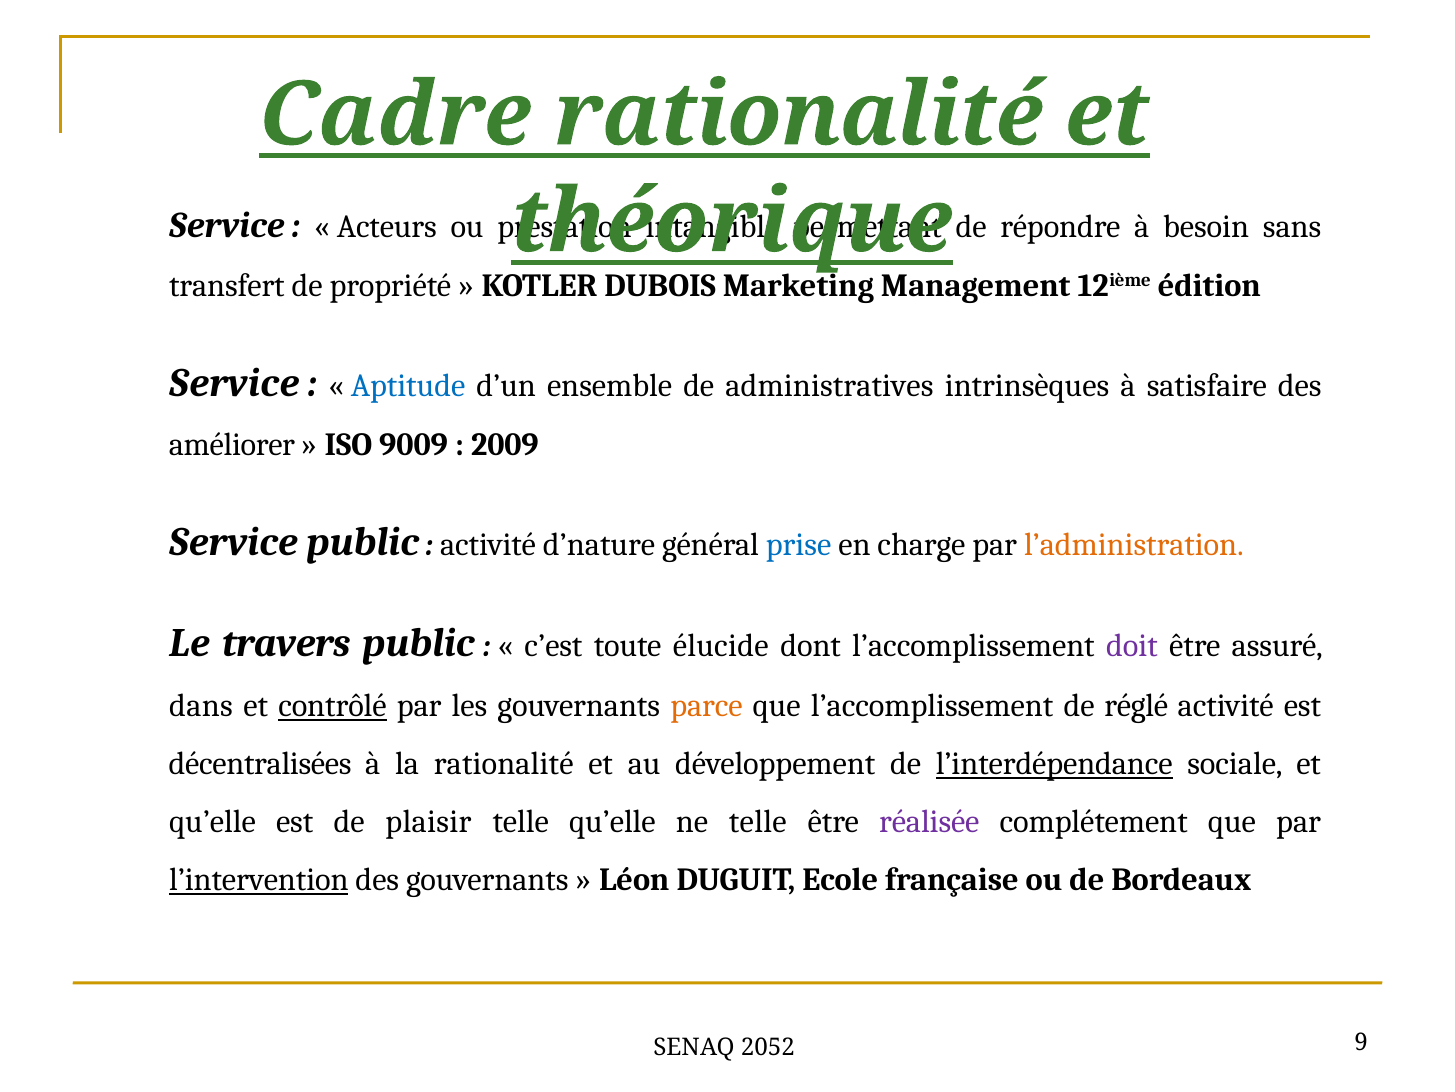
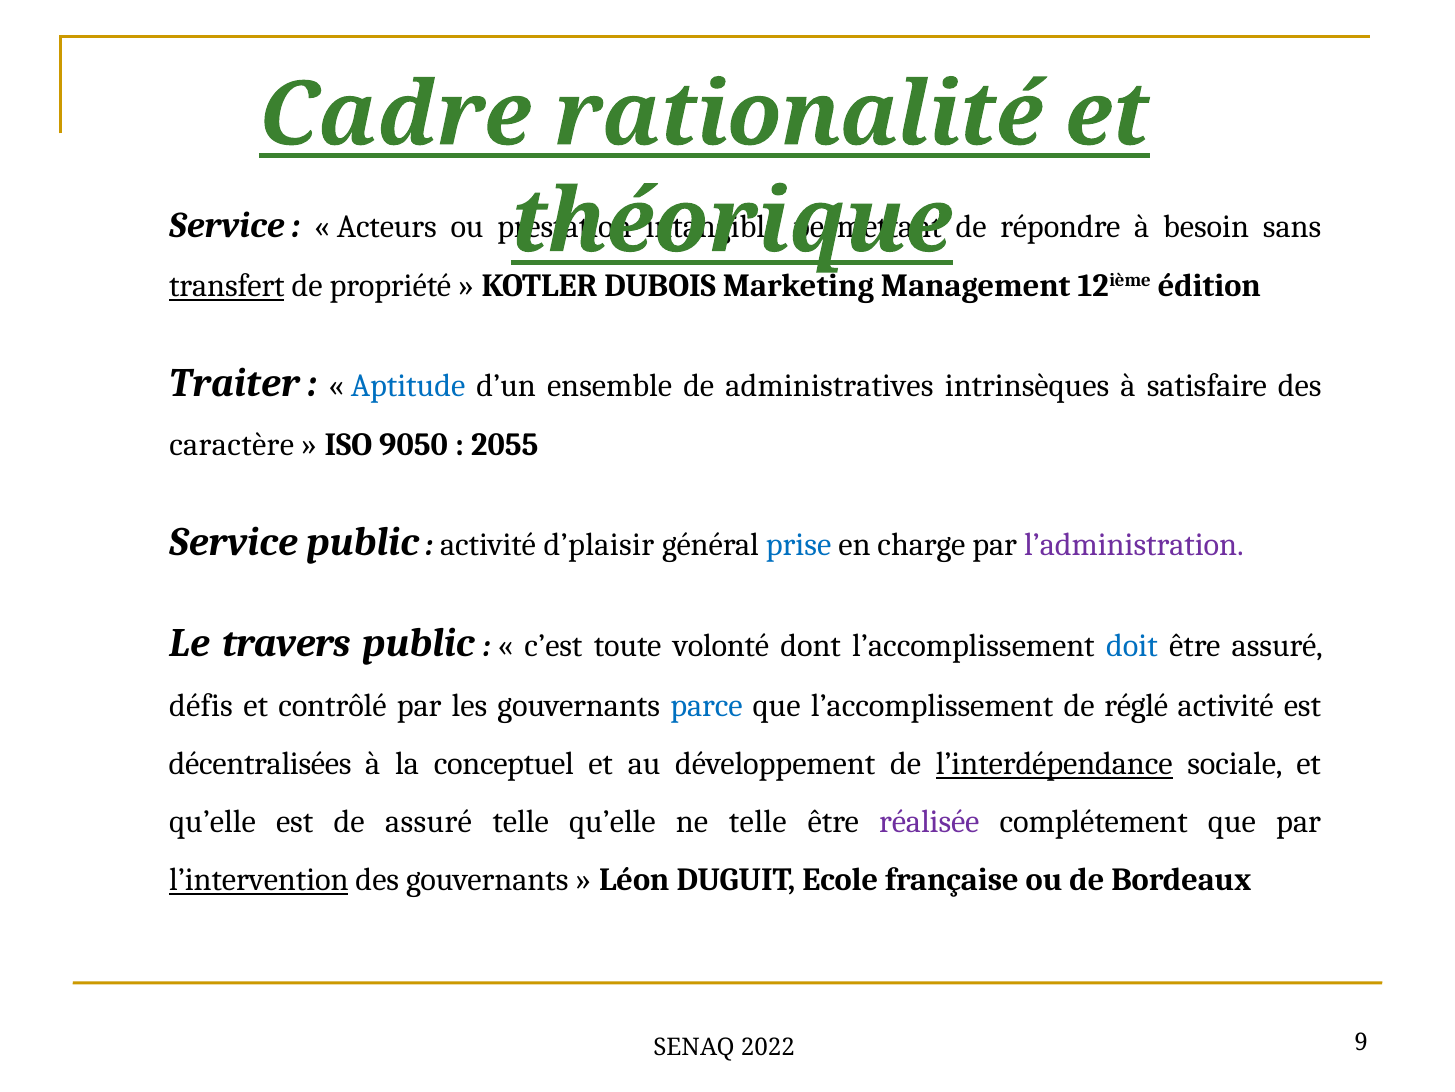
transfert underline: none -> present
Service at (234, 382): Service -> Traiter
améliorer: améliorer -> caractère
9009: 9009 -> 9050
2009: 2009 -> 2055
d’nature: d’nature -> d’plaisir
l’administration colour: orange -> purple
élucide: élucide -> volonté
doit colour: purple -> blue
dans: dans -> défis
contrôlé underline: present -> none
parce colour: orange -> blue
la rationalité: rationalité -> conceptuel
de plaisir: plaisir -> assuré
2052: 2052 -> 2022
